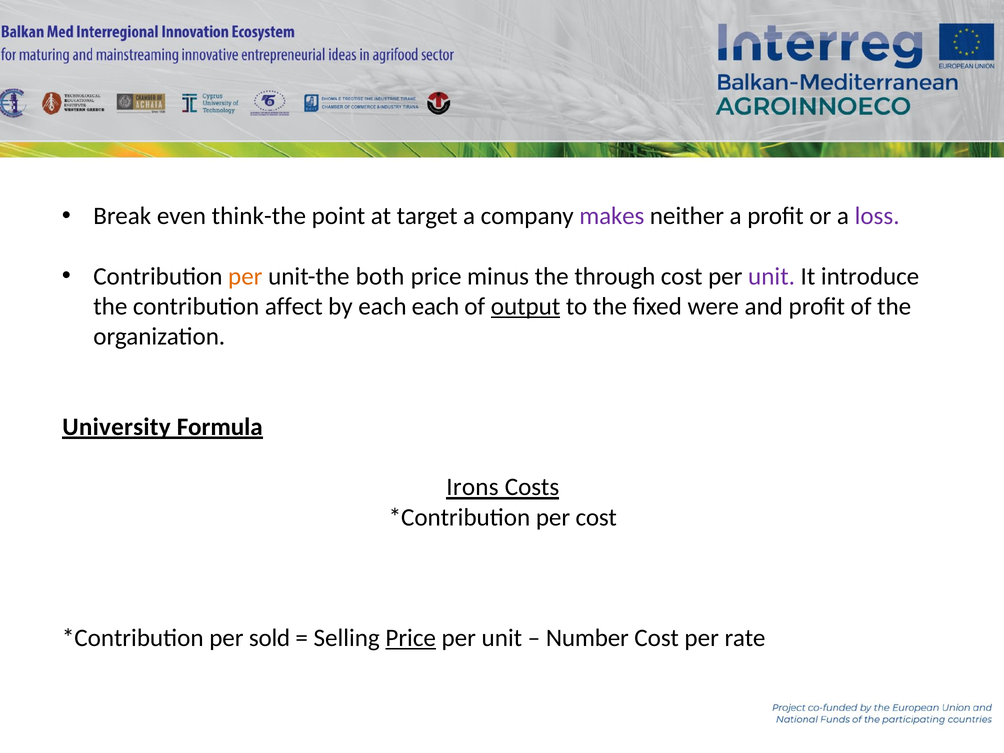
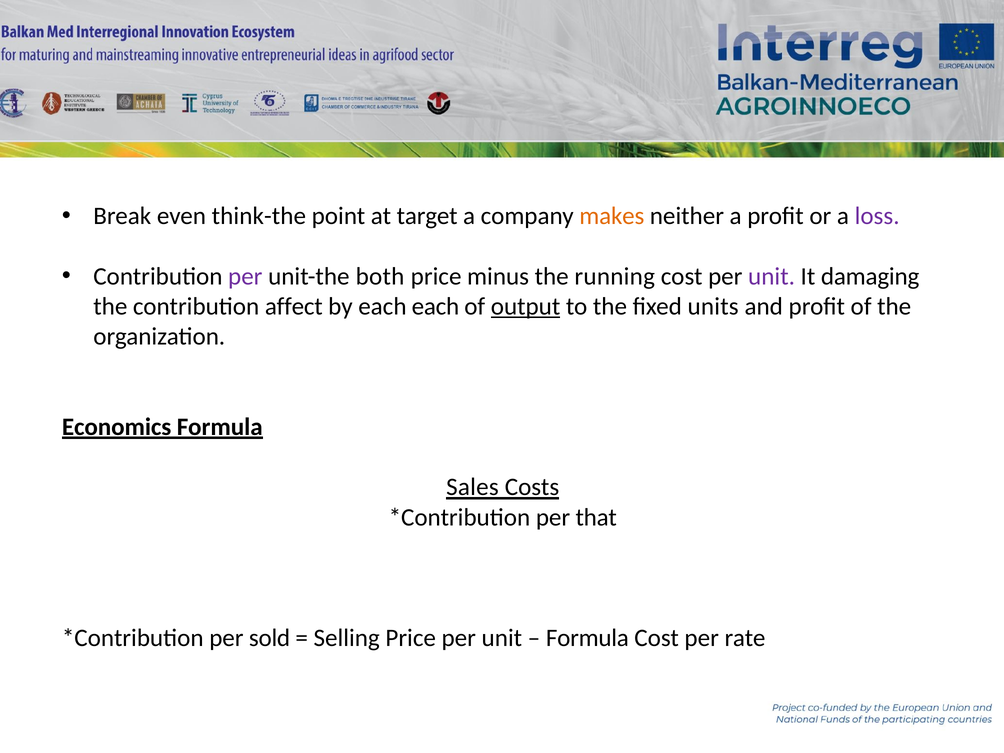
makes colour: purple -> orange
per at (245, 276) colour: orange -> purple
through: through -> running
introduce: introduce -> damaging
were: were -> units
University: University -> Economics
Irons: Irons -> Sales
per cost: cost -> that
Price at (411, 638) underline: present -> none
Number at (587, 638): Number -> Formula
